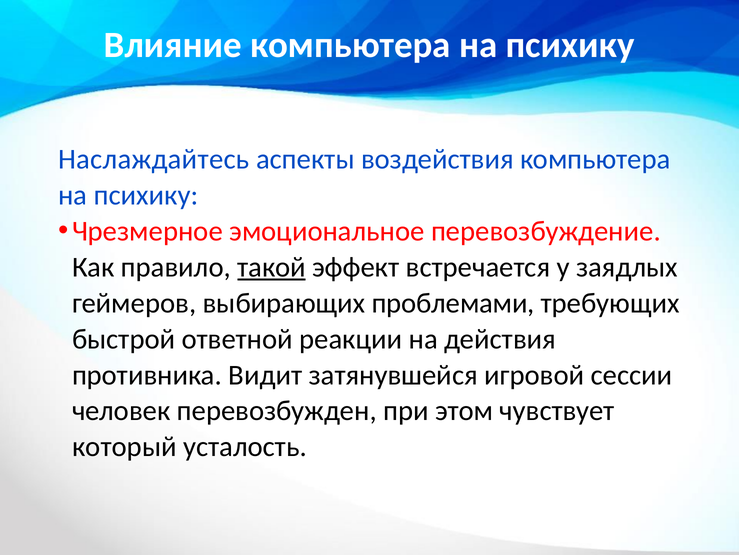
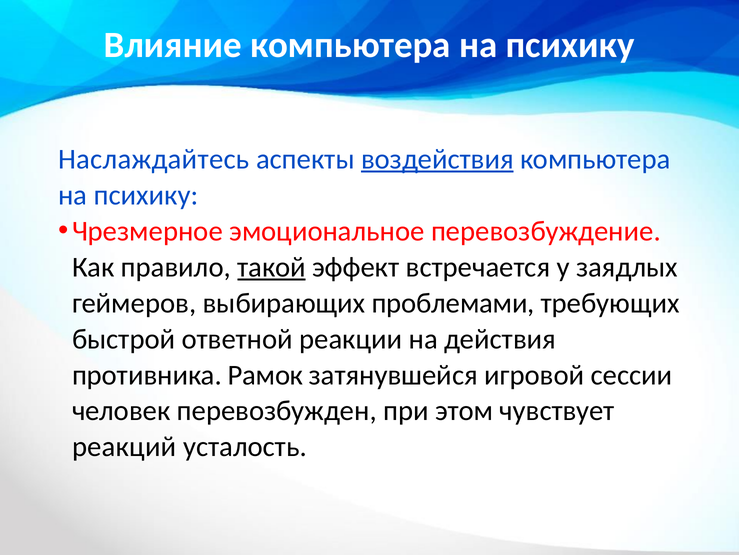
воздействия underline: none -> present
Видит: Видит -> Рамок
который: который -> реакций
